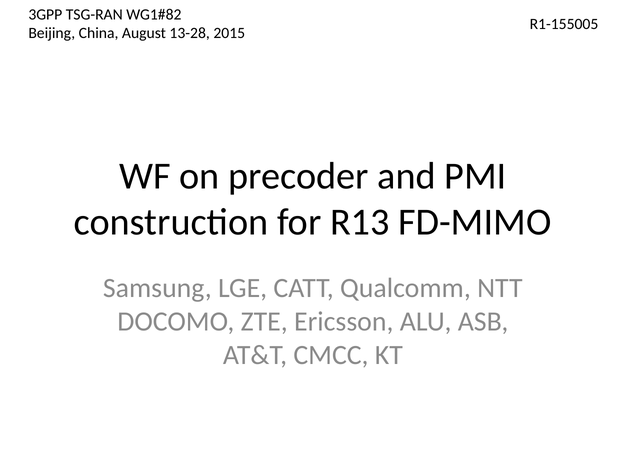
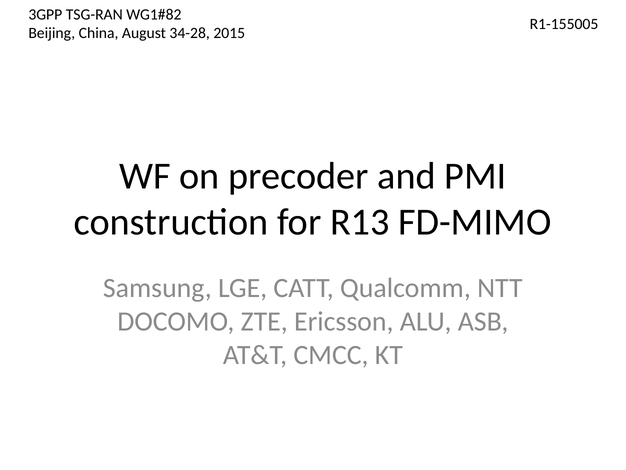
13-28: 13-28 -> 34-28
